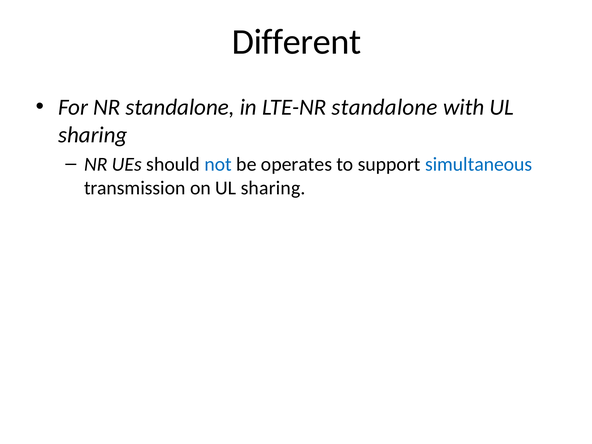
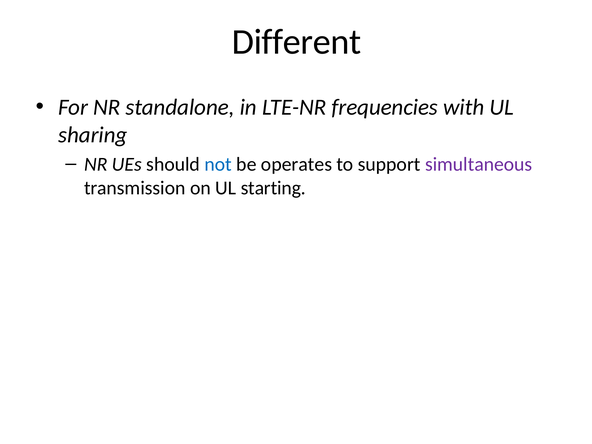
LTE-NR standalone: standalone -> frequencies
simultaneous colour: blue -> purple
on UL sharing: sharing -> starting
